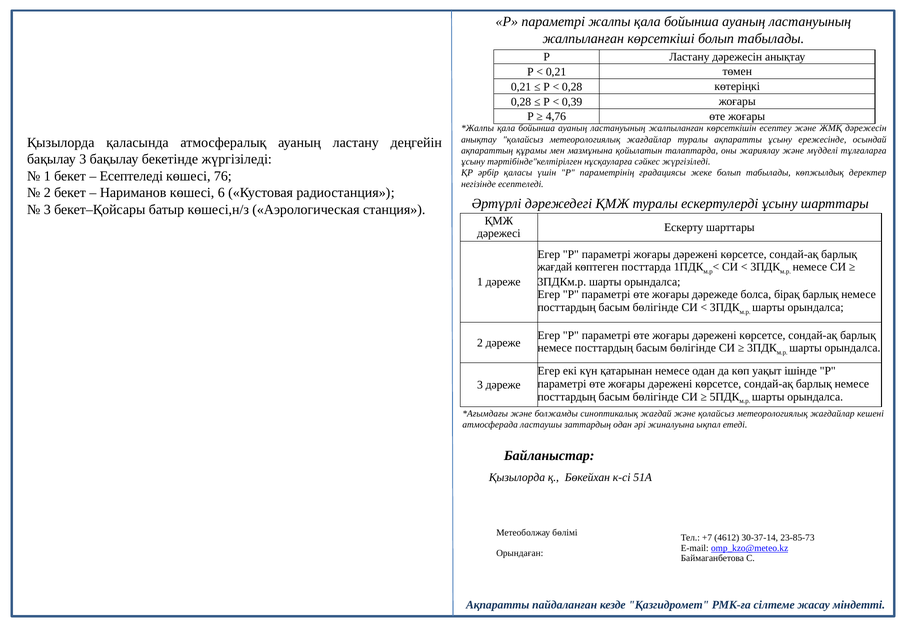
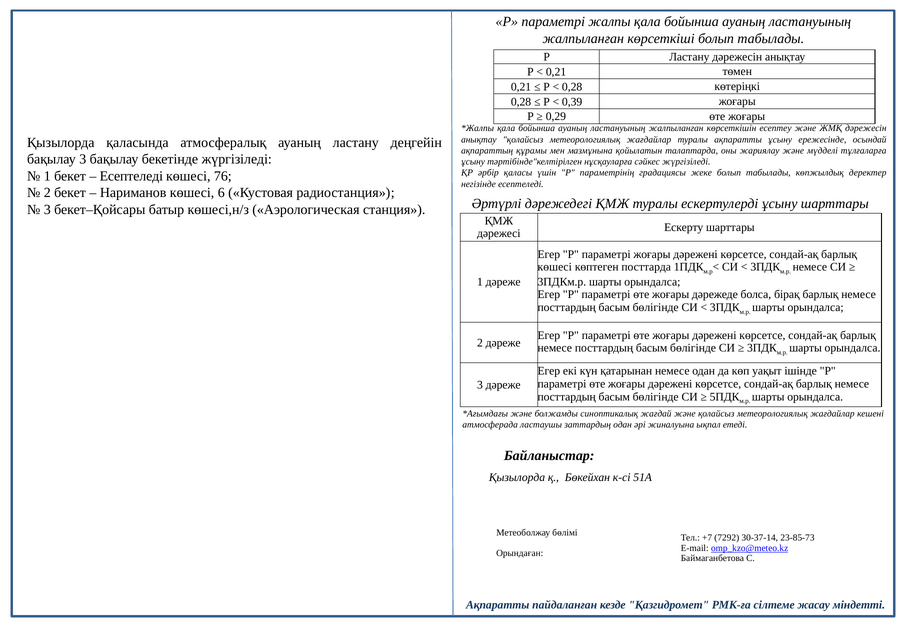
4,76: 4,76 -> 0,29
жағдай at (555, 267): жағдай -> көшесі
4612: 4612 -> 7292
